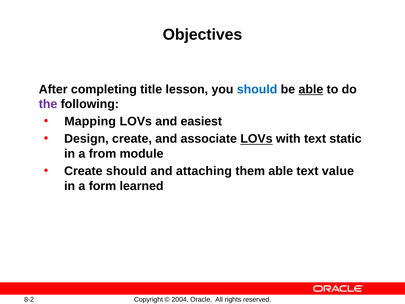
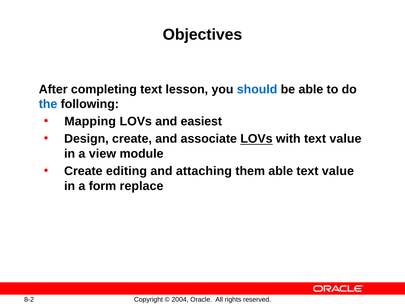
completing title: title -> text
able at (311, 89) underline: present -> none
the colour: purple -> blue
with text static: static -> value
from: from -> view
Create should: should -> editing
learned: learned -> replace
